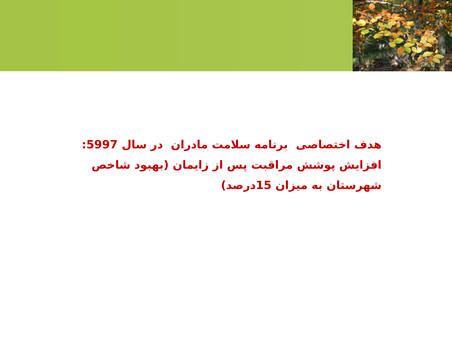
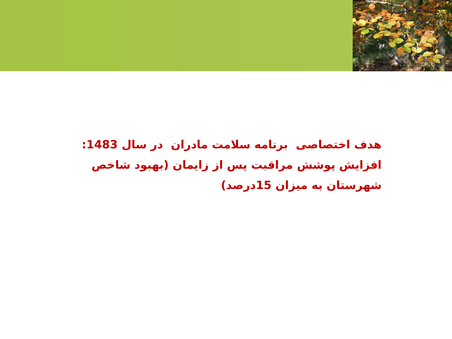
5997: 5997 -> 1483
